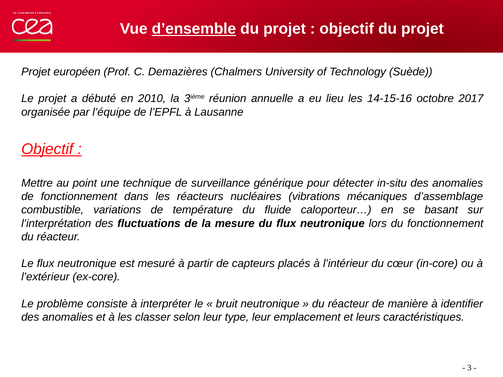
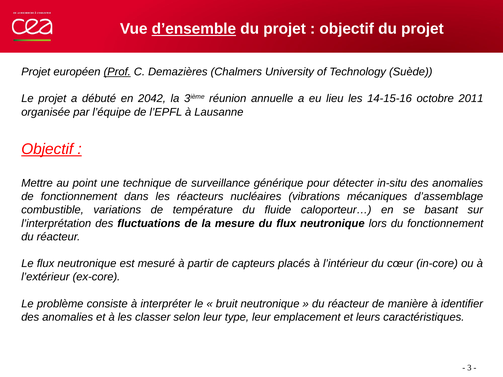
Prof underline: none -> present
2010: 2010 -> 2042
2017: 2017 -> 2011
